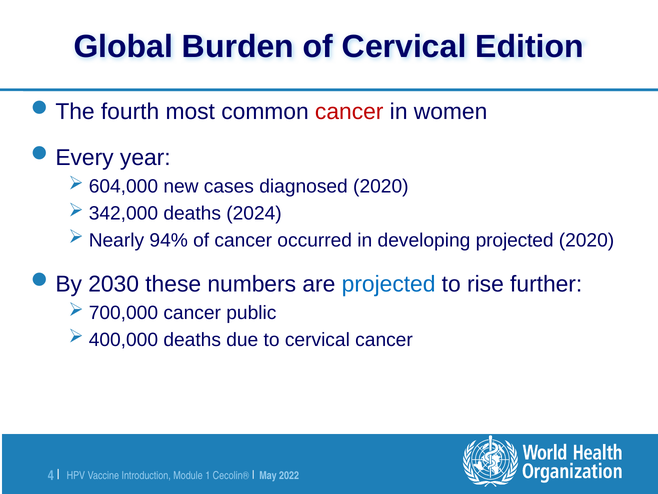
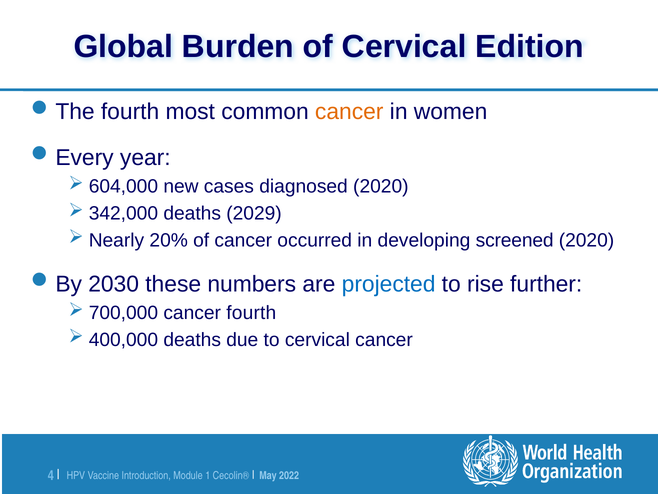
cancer at (349, 112) colour: red -> orange
2024: 2024 -> 2029
94%: 94% -> 20%
developing projected: projected -> screened
cancer public: public -> fourth
